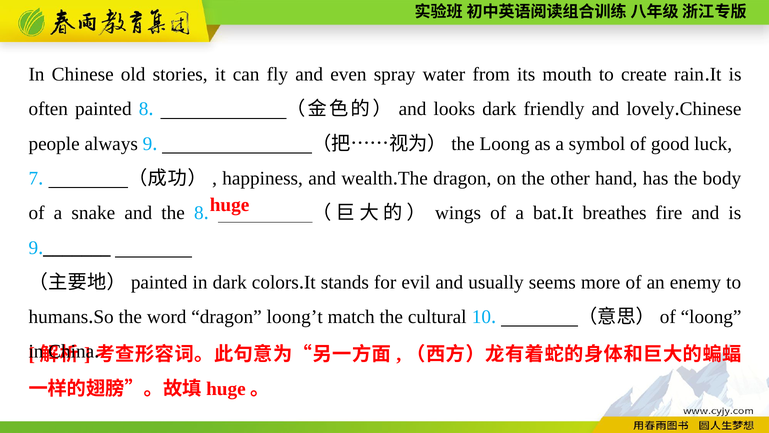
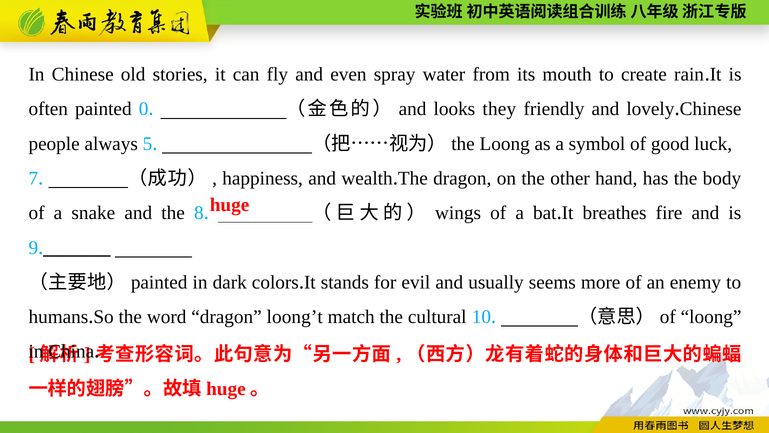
painted 8: 8 -> 0
looks dark: dark -> they
always 9: 9 -> 5
